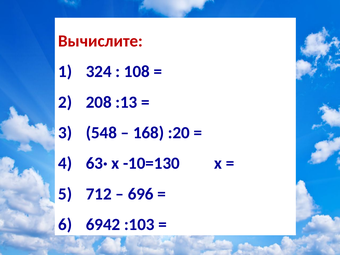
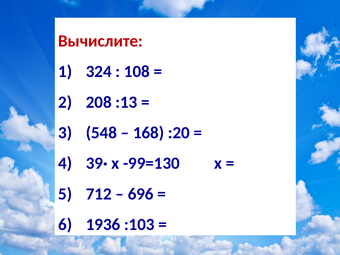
63·: 63· -> 39·
-10=130: -10=130 -> -99=130
6942: 6942 -> 1936
